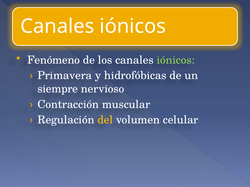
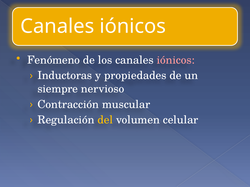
iónicos at (176, 60) colour: light green -> pink
Primavera: Primavera -> Inductoras
hidrofóbicas: hidrofóbicas -> propiedades
